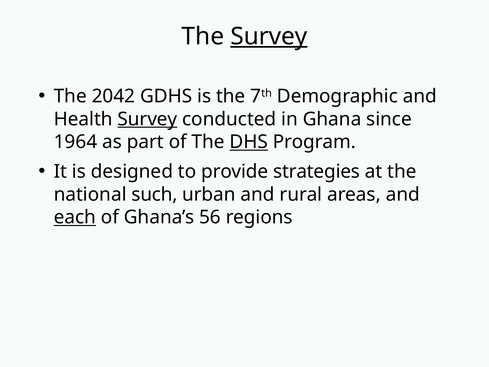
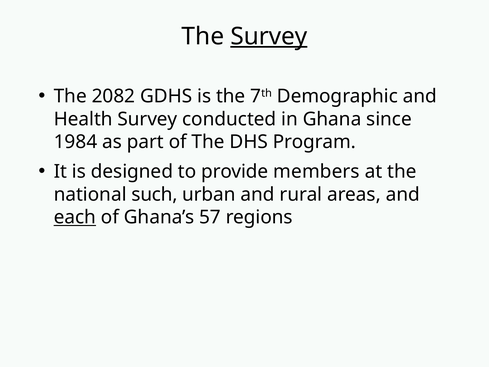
2042: 2042 -> 2082
Survey at (147, 119) underline: present -> none
1964: 1964 -> 1984
DHS underline: present -> none
strategies: strategies -> members
56: 56 -> 57
